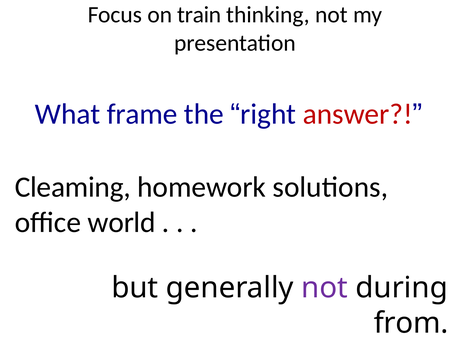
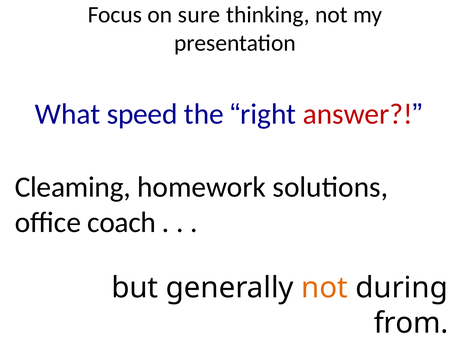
train: train -> sure
frame: frame -> speed
world: world -> coach
not at (325, 288) colour: purple -> orange
